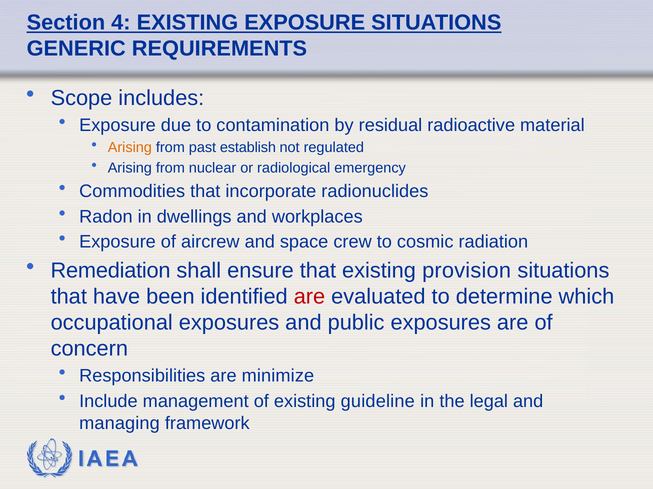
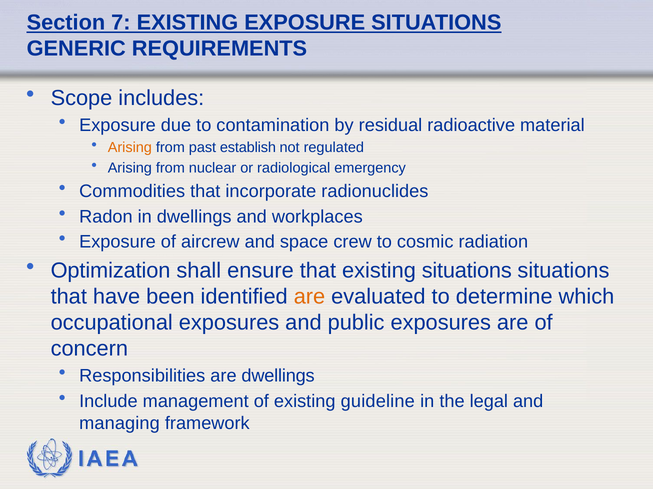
4: 4 -> 7
Remediation: Remediation -> Optimization
existing provision: provision -> situations
are at (309, 297) colour: red -> orange
are minimize: minimize -> dwellings
